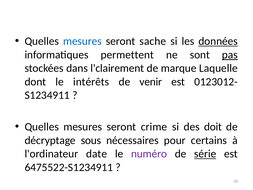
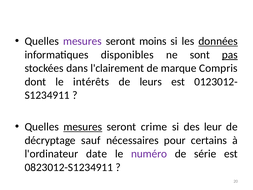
mesures at (82, 41) colour: blue -> purple
sache: sache -> moins
permettent: permettent -> disponibles
Laquelle: Laquelle -> Compris
venir: venir -> leurs
mesures at (83, 127) underline: none -> present
doit: doit -> leur
sous: sous -> sauf
série underline: present -> none
6475522-S1234911: 6475522-S1234911 -> 0823012-S1234911
